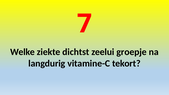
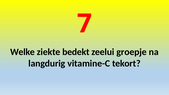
dichtst: dichtst -> bedekt
